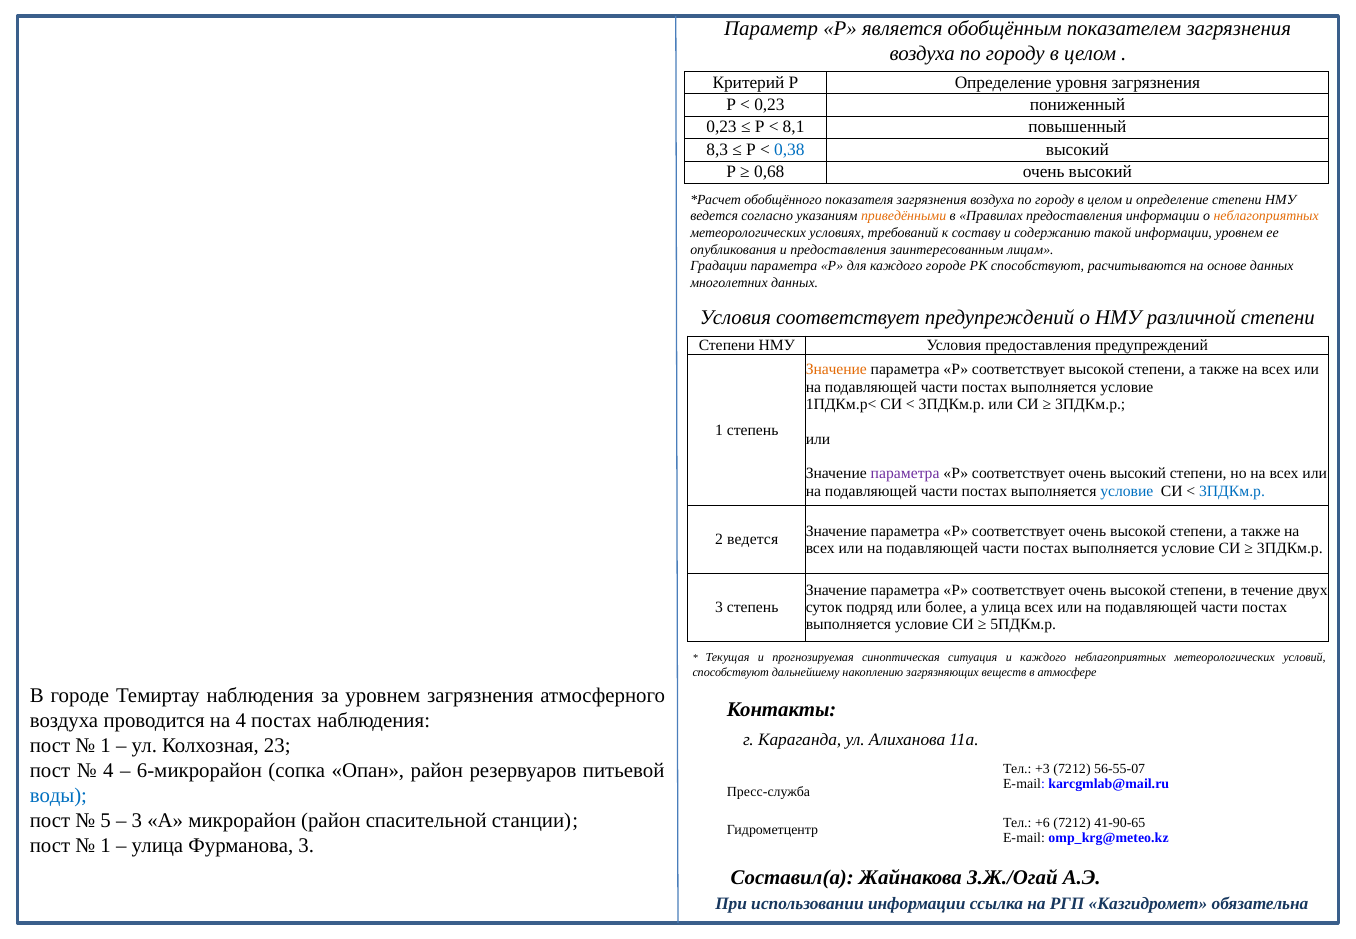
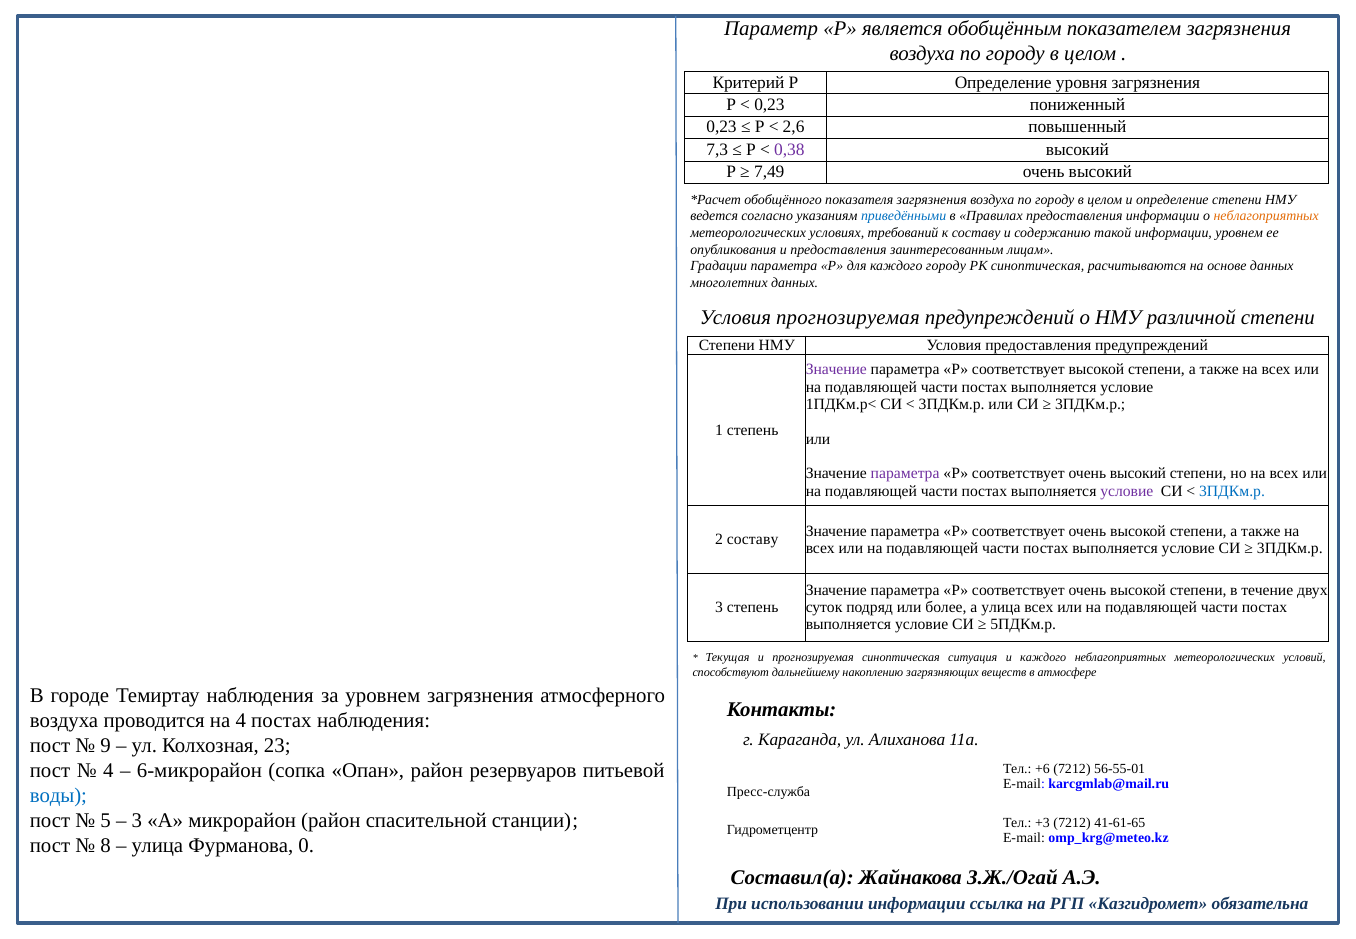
8,1: 8,1 -> 2,6
8,3: 8,3 -> 7,3
0,38 colour: blue -> purple
0,68: 0,68 -> 7,49
приведёнными colour: orange -> blue
каждого городе: городе -> городу
РК способствуют: способствуют -> синоптическая
Условия соответствует: соответствует -> прогнозируемая
Значение at (836, 369) colour: orange -> purple
условие at (1127, 491) colour: blue -> purple
2 ведется: ведется -> составу
1 at (106, 746): 1 -> 9
+3: +3 -> +6
56-55-07: 56-55-07 -> 56-55-01
+6: +6 -> +3
41-90-65: 41-90-65 -> 41-61-65
1 at (106, 846): 1 -> 8
Фурманова 3: 3 -> 0
